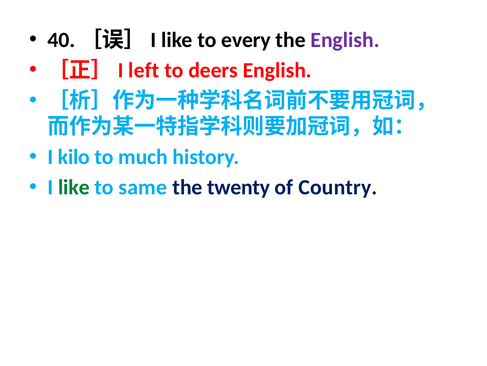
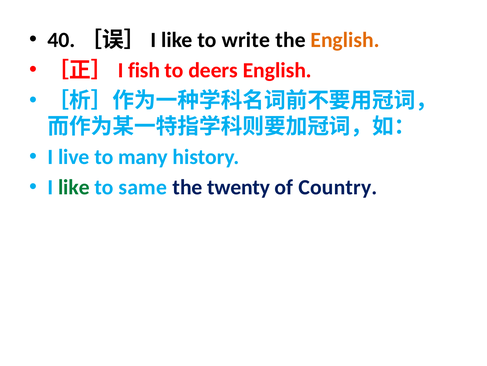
every: every -> write
English at (345, 40) colour: purple -> orange
left: left -> fish
kilo: kilo -> live
much: much -> many
